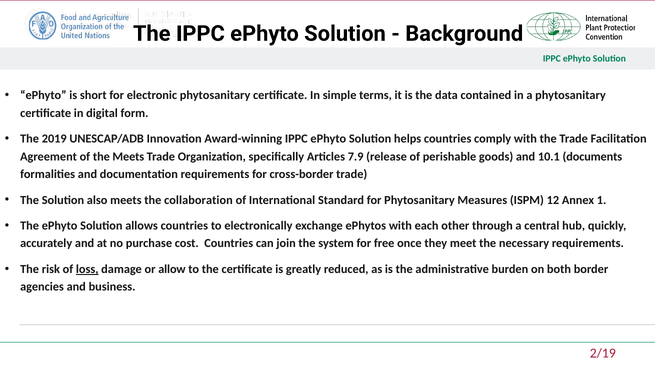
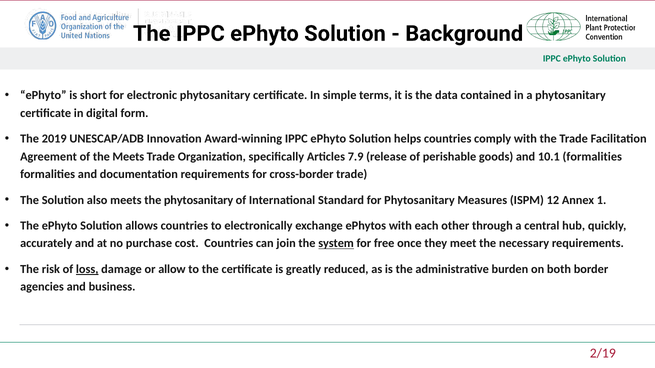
10.1 documents: documents -> formalities
the collaboration: collaboration -> phytosanitary
system underline: none -> present
